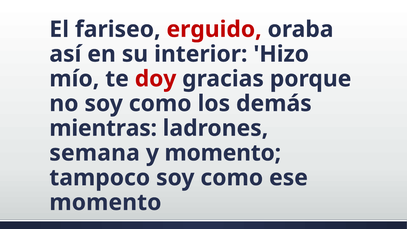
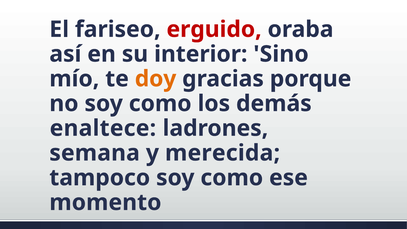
Hizo: Hizo -> Sino
doy colour: red -> orange
mientras: mientras -> enaltece
y momento: momento -> merecida
